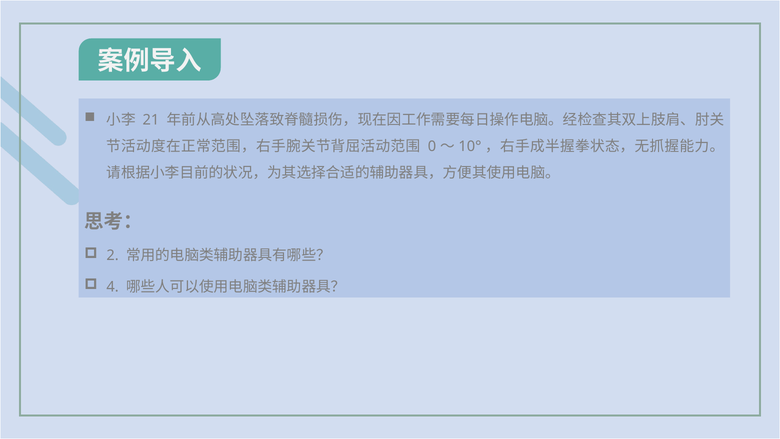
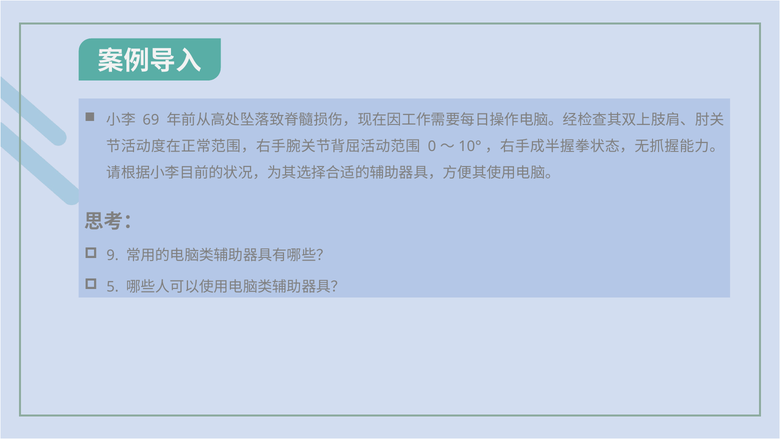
21: 21 -> 69
2: 2 -> 9
4: 4 -> 5
